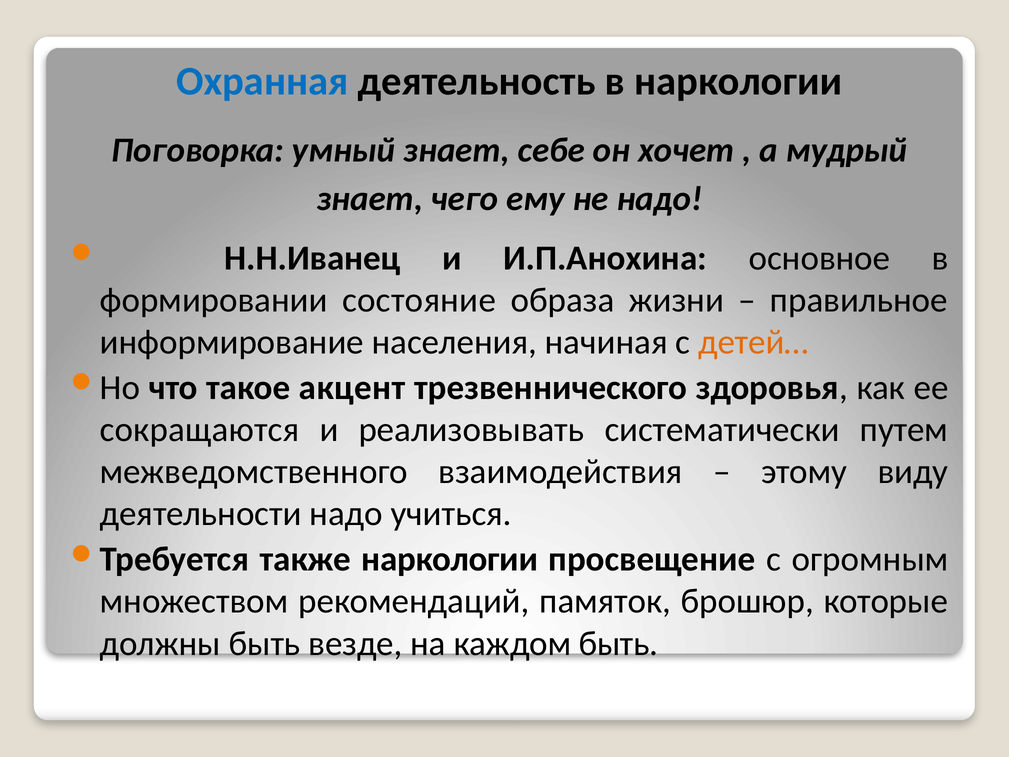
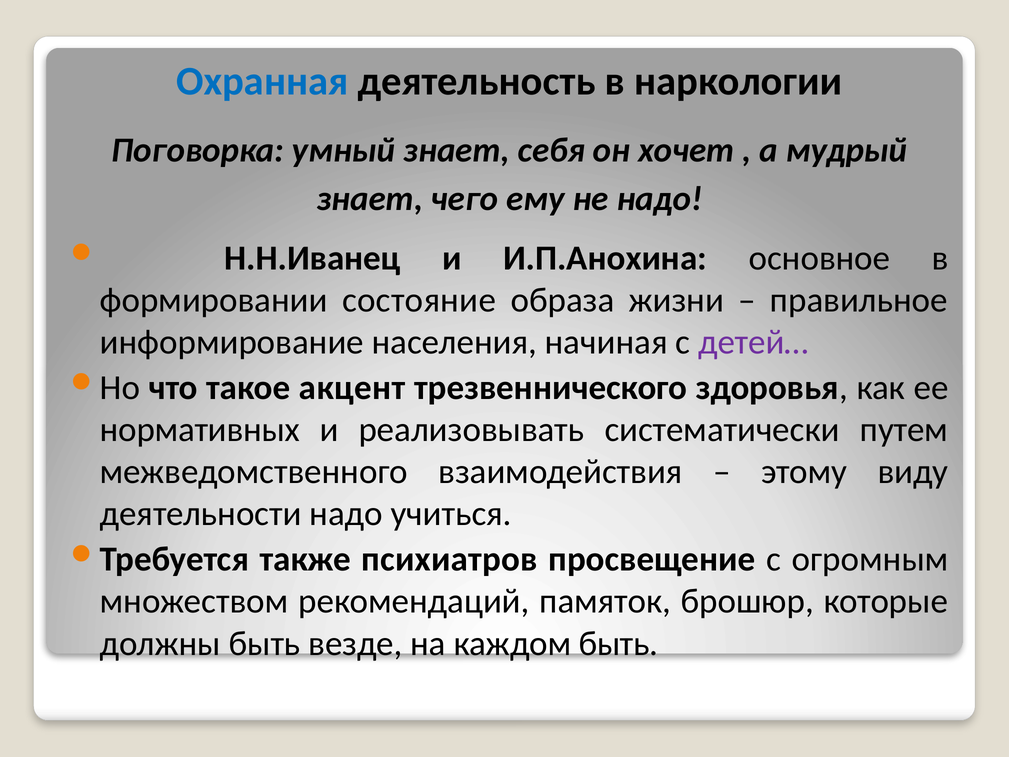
себе: себе -> себя
детей… colour: orange -> purple
сокращаются: сокращаются -> нормативных
также наркологии: наркологии -> психиатров
